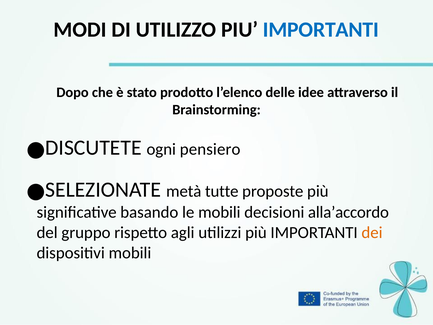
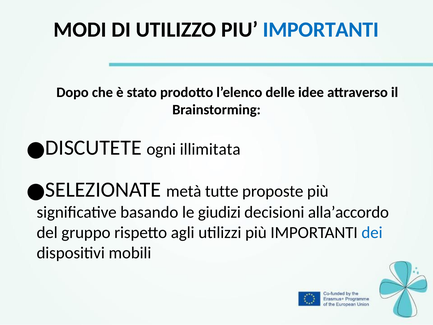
pensiero: pensiero -> illimitata
le mobili: mobili -> giudizi
dei colour: orange -> blue
